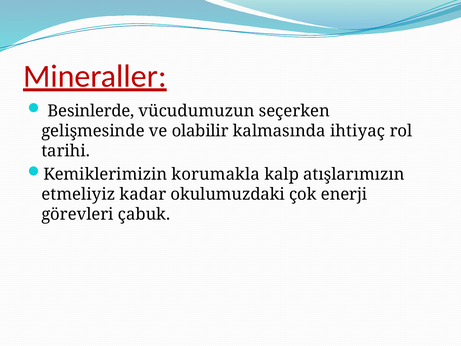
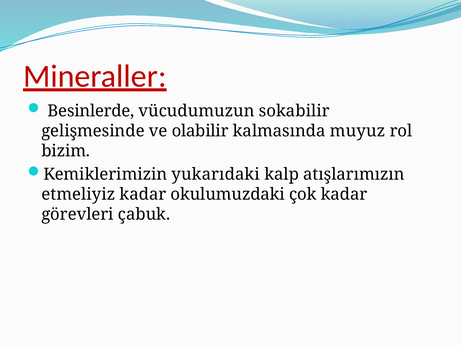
seçerken: seçerken -> sokabilir
ihtiyaç: ihtiyaç -> muyuz
tarihi: tarihi -> bizim
korumakla: korumakla -> yukarıdaki
çok enerji: enerji -> kadar
